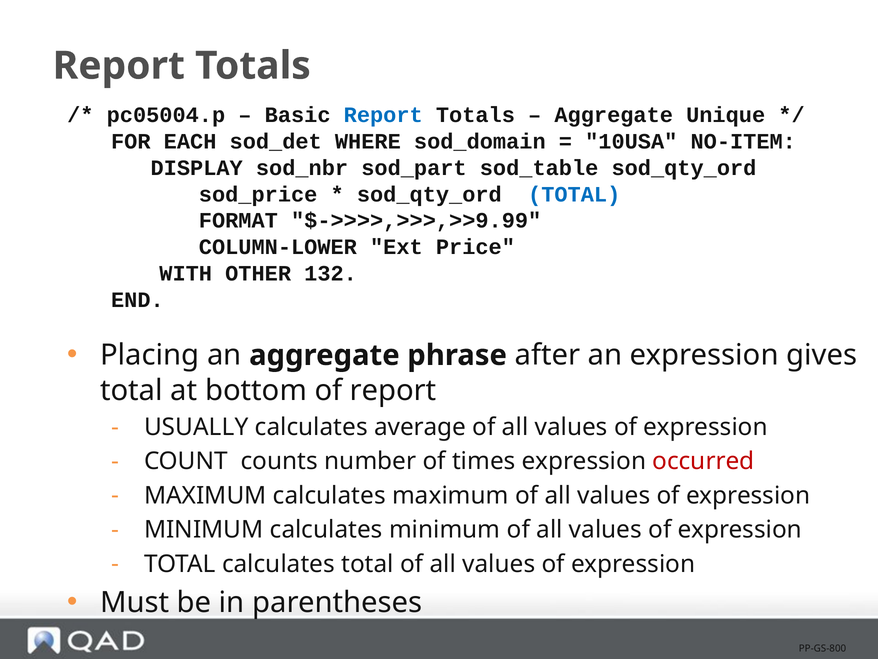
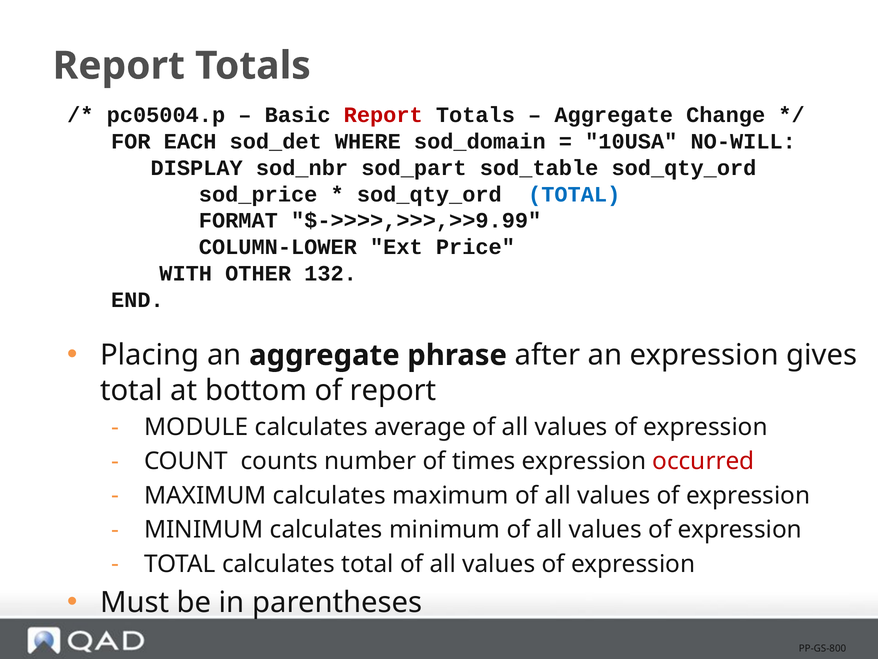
Report at (383, 115) colour: blue -> red
Unique: Unique -> Change
NO-ITEM: NO-ITEM -> NO-WILL
USUALLY: USUALLY -> MODULE
